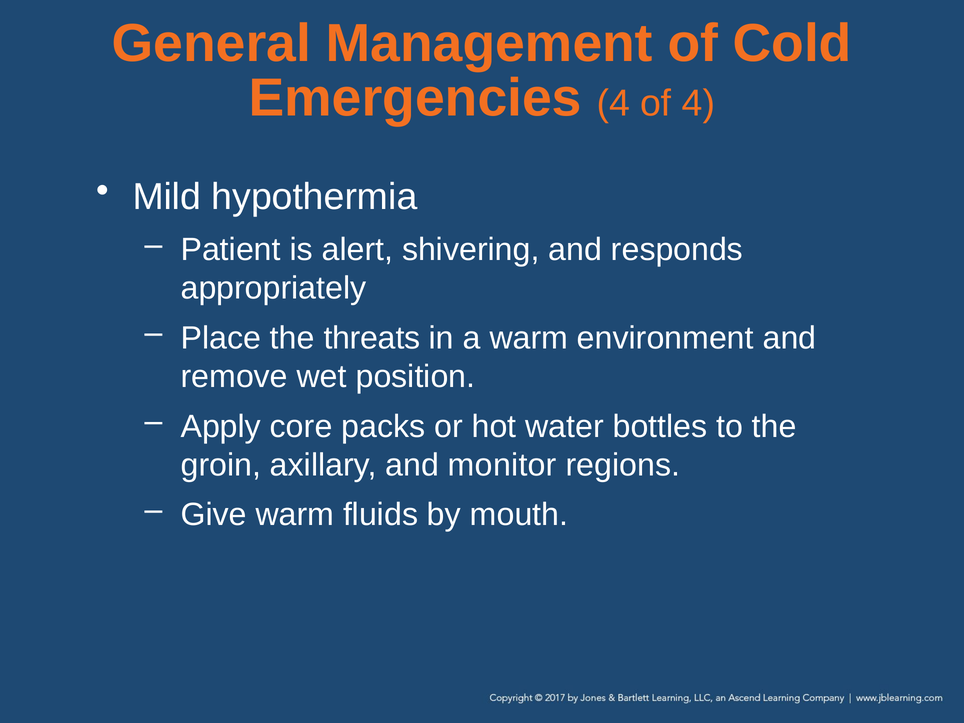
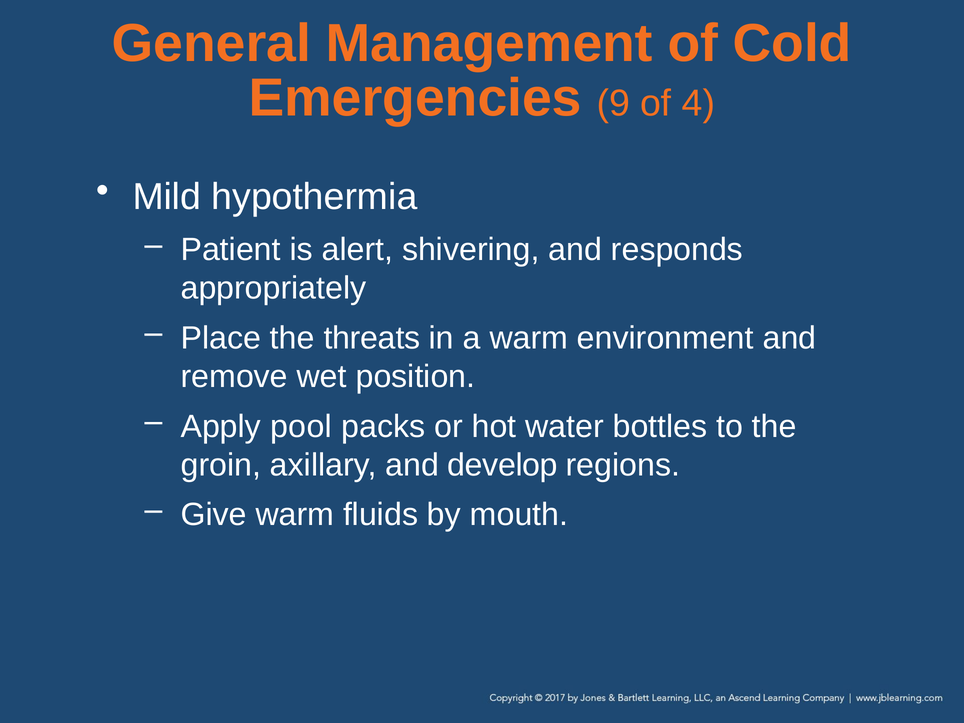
Emergencies 4: 4 -> 9
core: core -> pool
monitor: monitor -> develop
